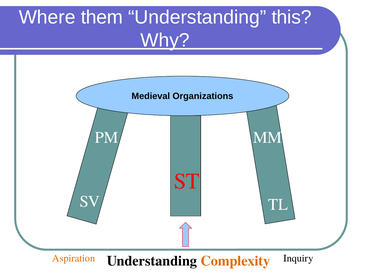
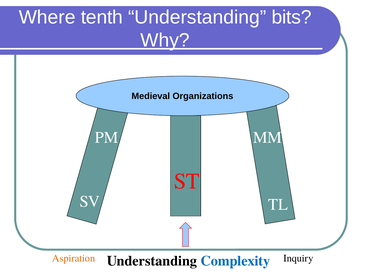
them: them -> tenth
this: this -> bits
Complexity colour: orange -> blue
